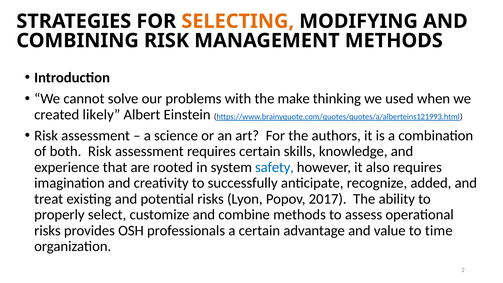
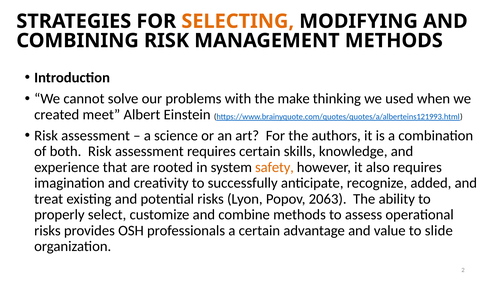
likely: likely -> meet
safety colour: blue -> orange
2017: 2017 -> 2063
time: time -> slide
